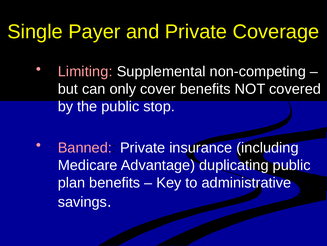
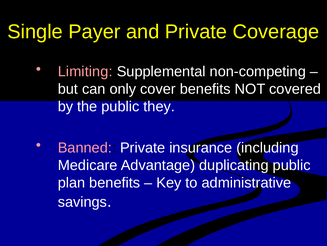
stop: stop -> they
